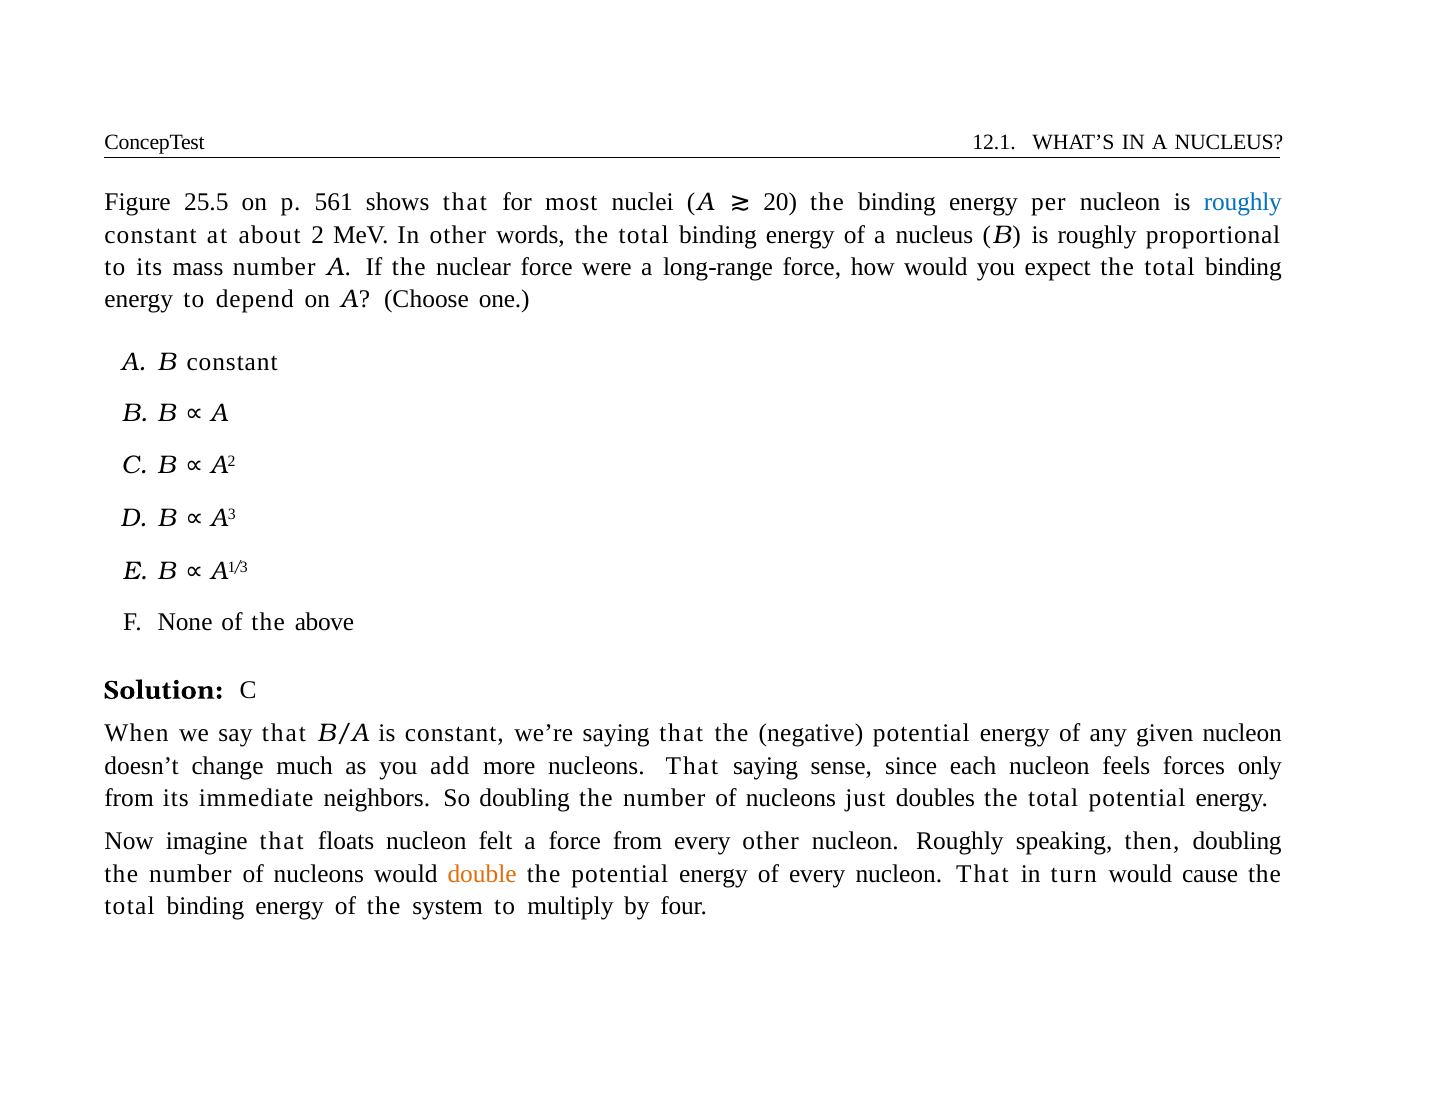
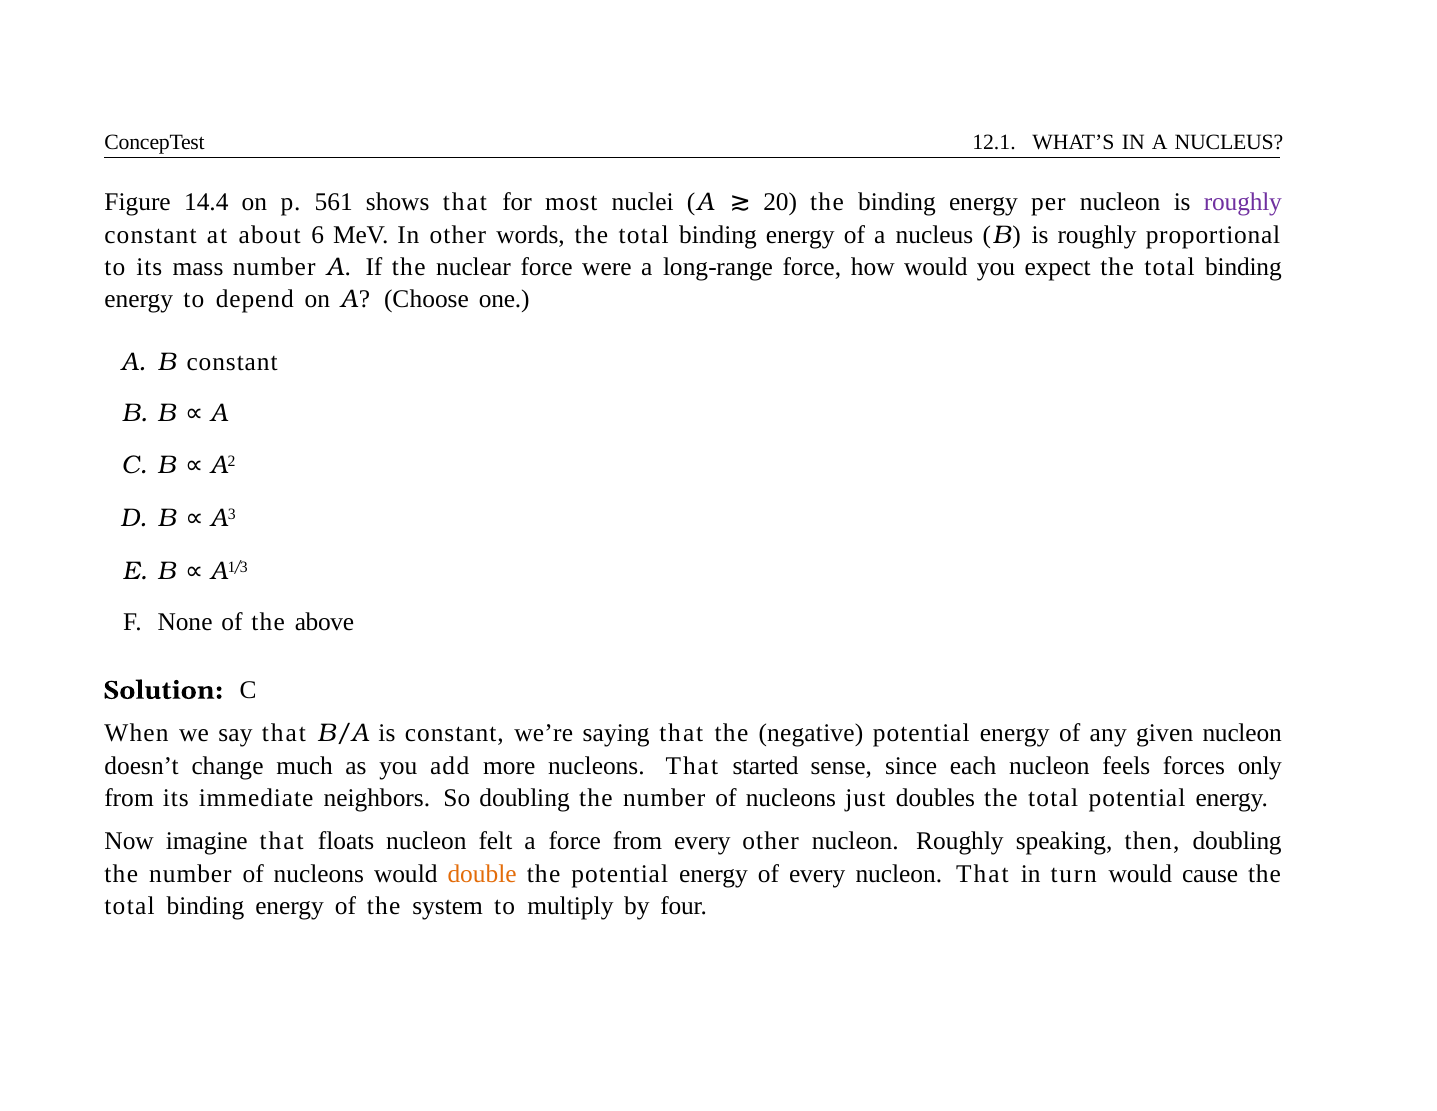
25.5: 25.5 -> 14.4
roughly at (1243, 202) colour: blue -> purple
2: 2 -> 6
That saying: saying -> started
